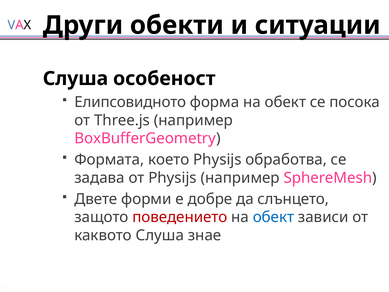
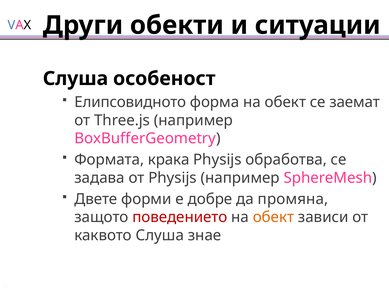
посока: посока -> заемат
което: което -> крака
слънцето: слънцето -> промяна
обект at (273, 217) colour: blue -> orange
